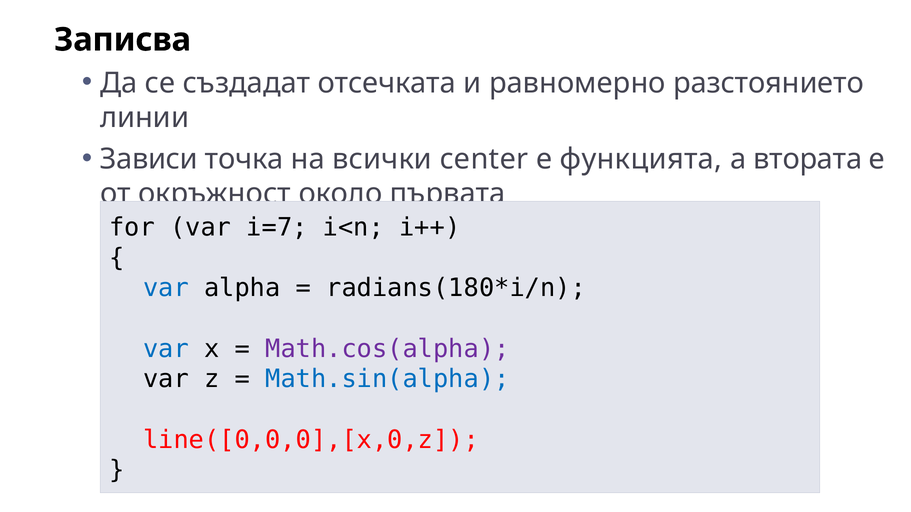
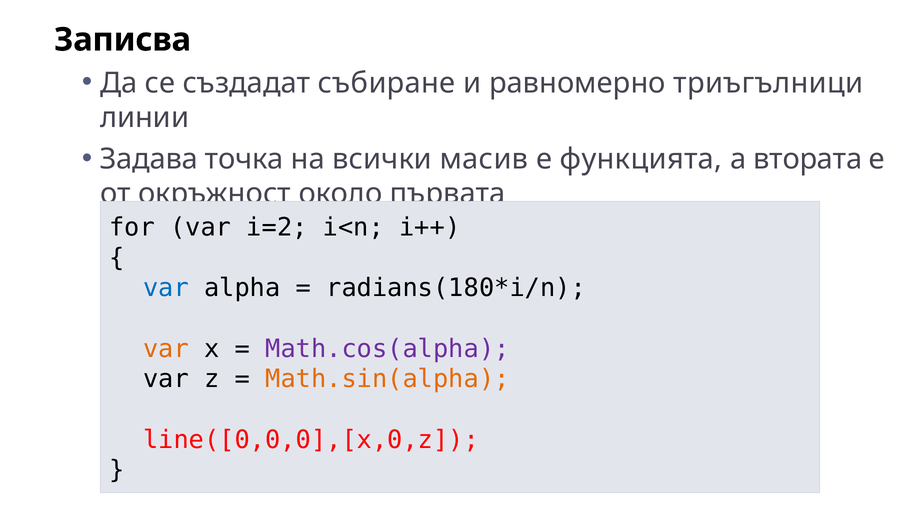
отсечката: отсечката -> събиране
разстоянието: разстоянието -> триъгълници
Зависи: Зависи -> Задава
center: center -> масив
i=7: i=7 -> i=2
var at (166, 349) colour: blue -> orange
Math.sin(alpha colour: blue -> orange
